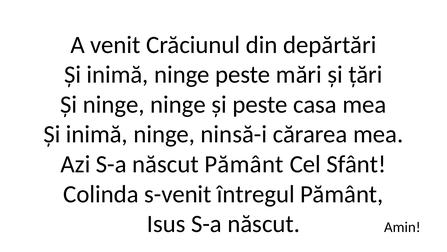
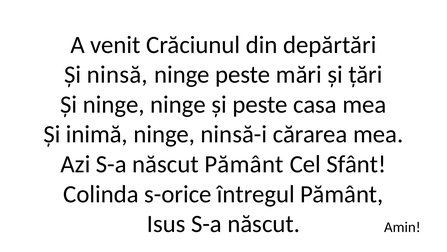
inimă at (118, 75): inimă -> ninsă
s-venit: s-venit -> s-orice
